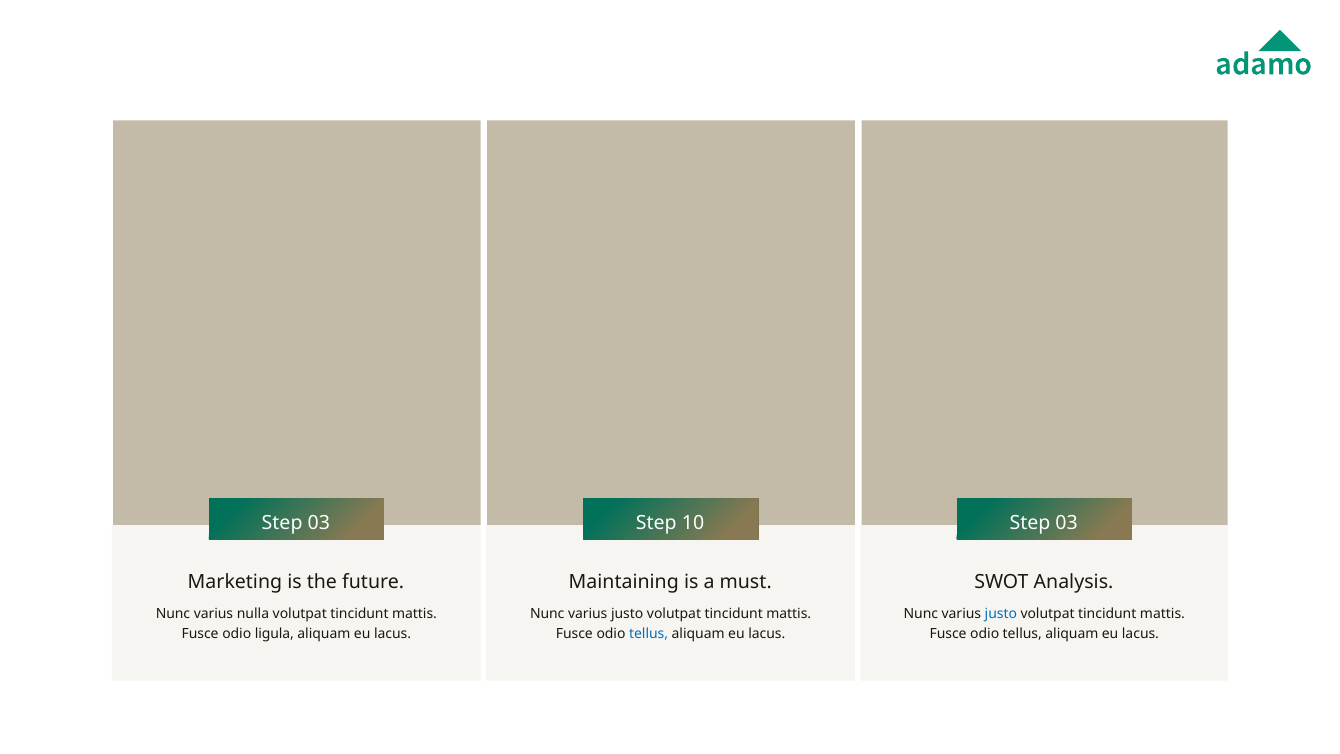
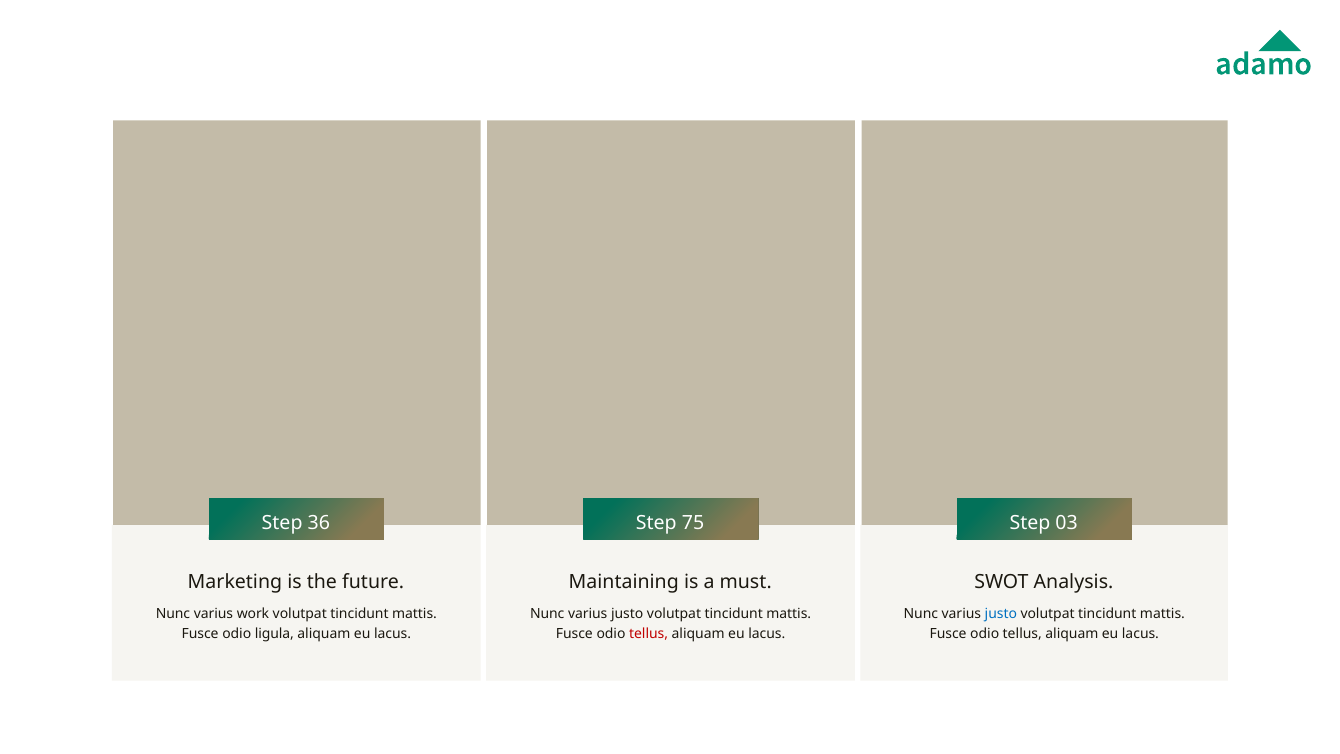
03 at (319, 523): 03 -> 36
10: 10 -> 75
nulla: nulla -> work
tellus at (649, 634) colour: blue -> red
